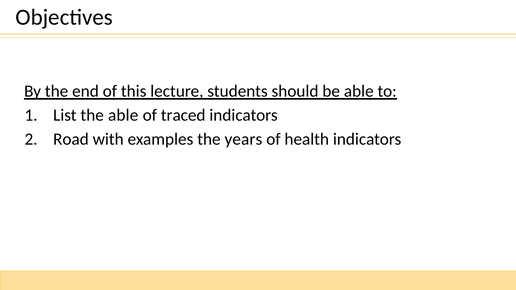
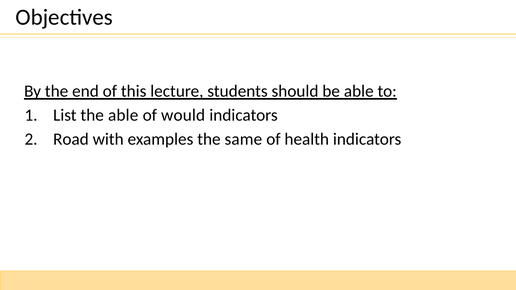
traced: traced -> would
years: years -> same
